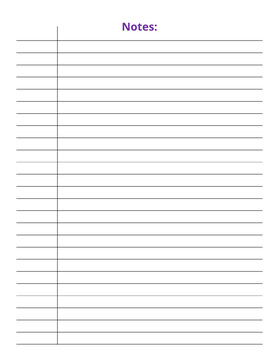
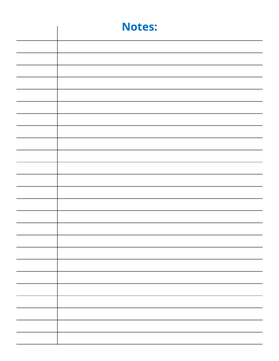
Notes colour: purple -> blue
